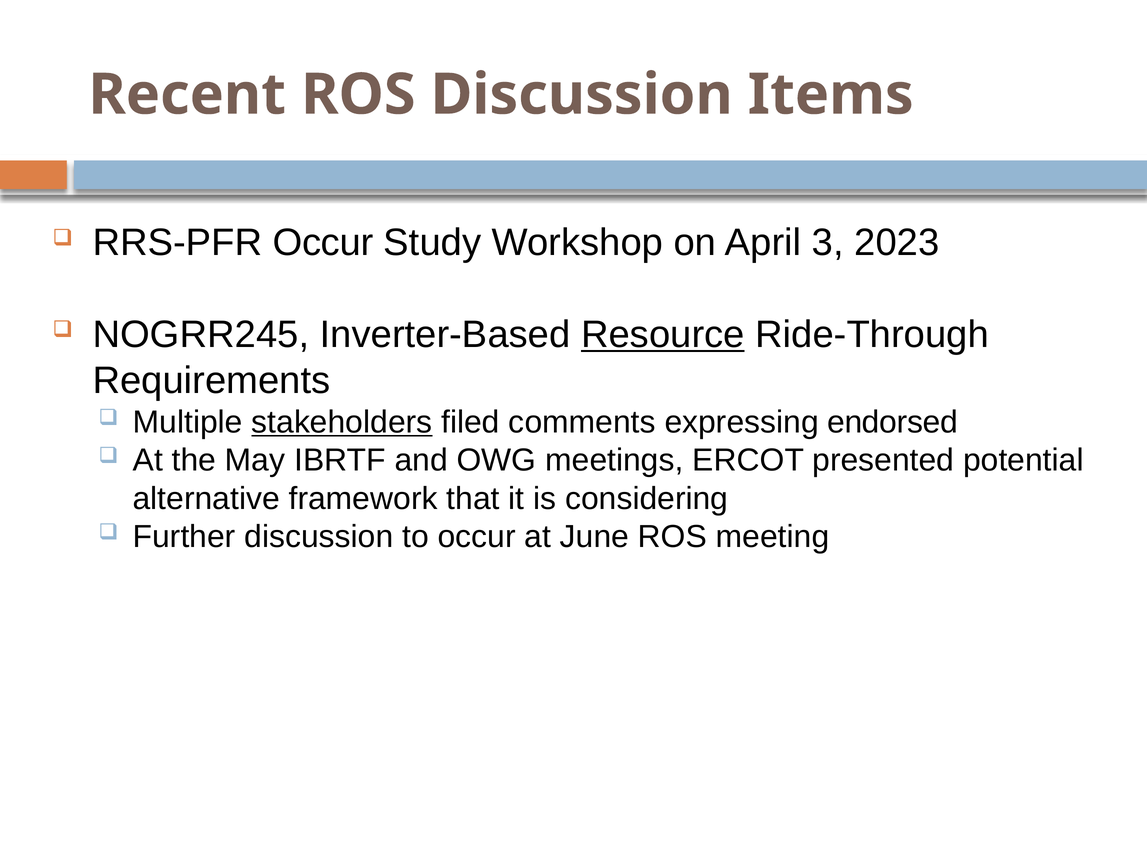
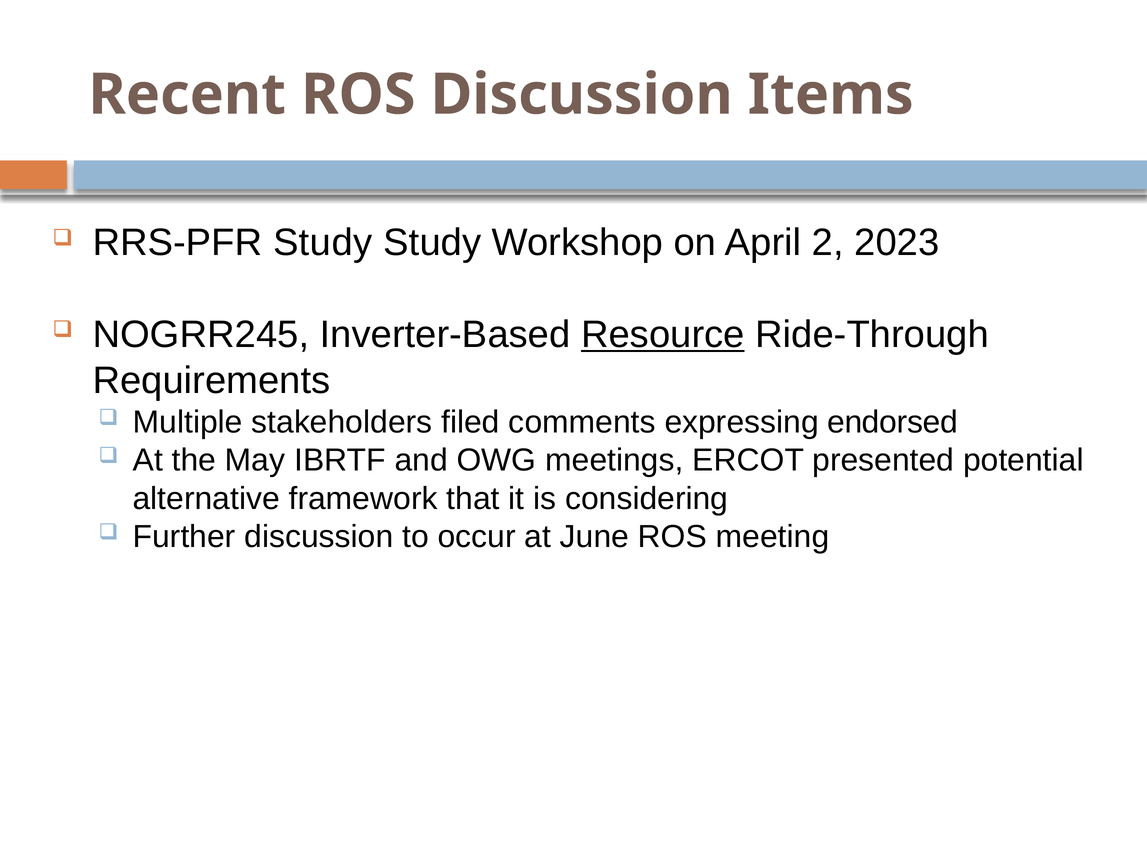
RRS-PFR Occur: Occur -> Study
3: 3 -> 2
stakeholders underline: present -> none
